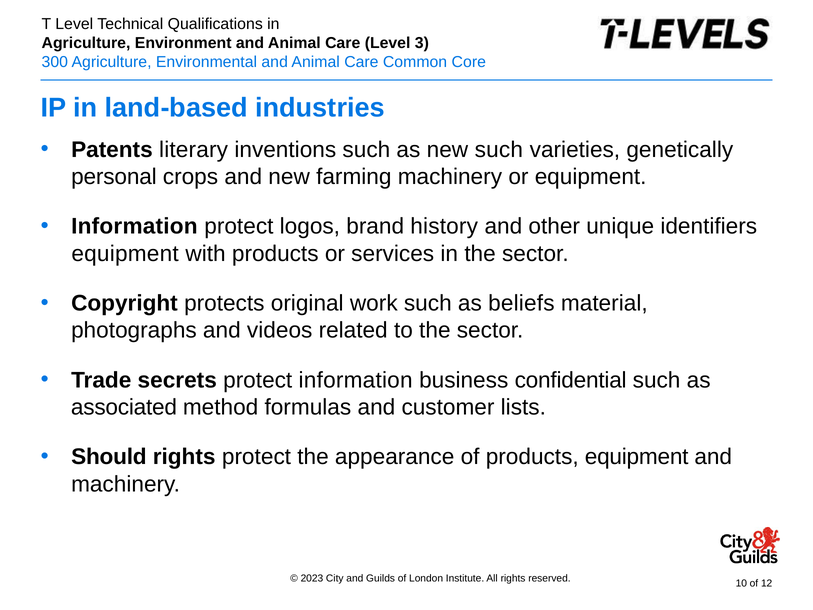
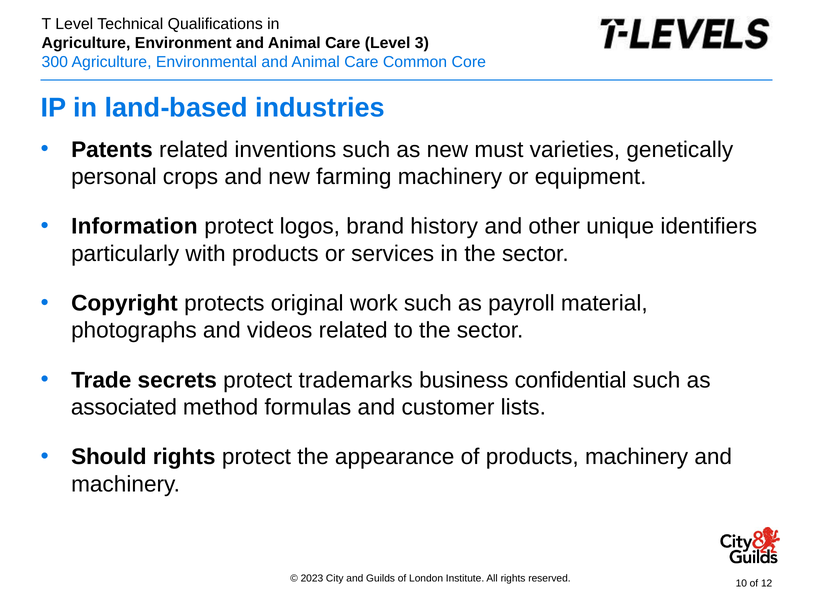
Patents literary: literary -> related
new such: such -> must
equipment at (125, 254): equipment -> particularly
beliefs: beliefs -> payroll
protect information: information -> trademarks
products equipment: equipment -> machinery
